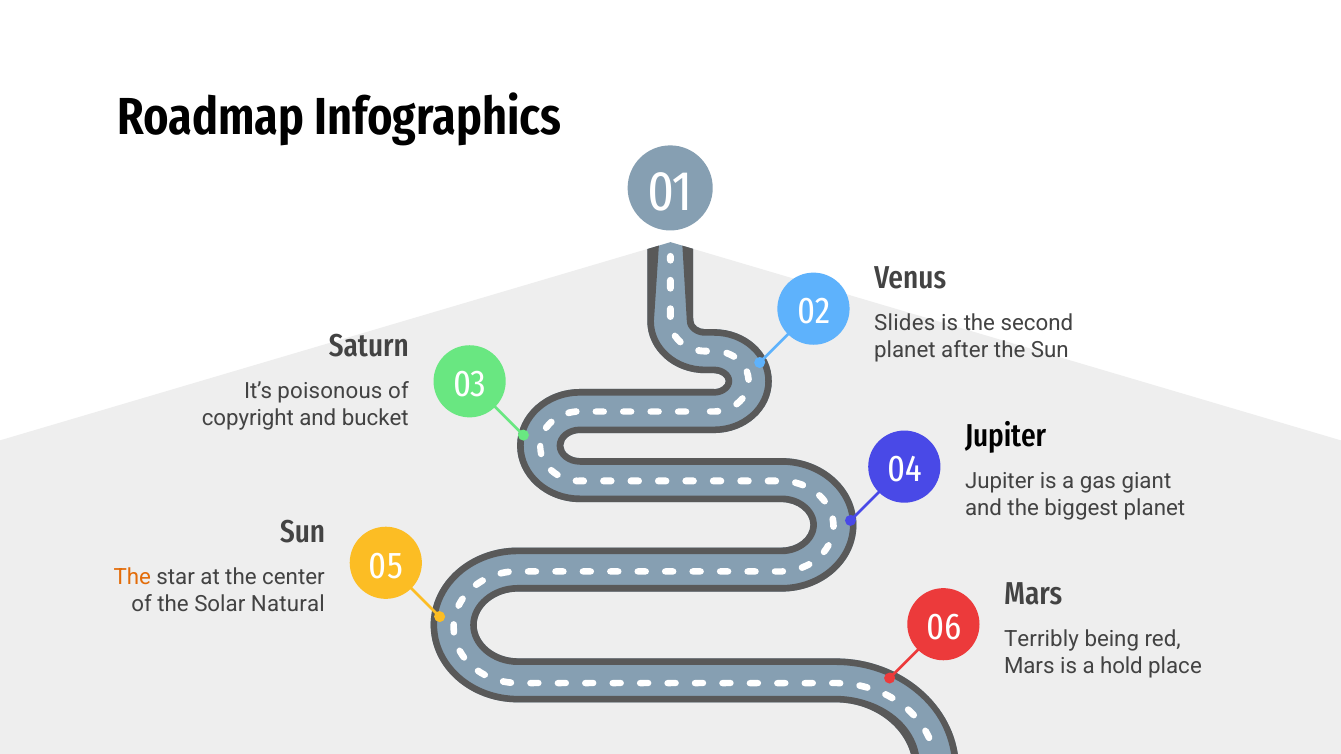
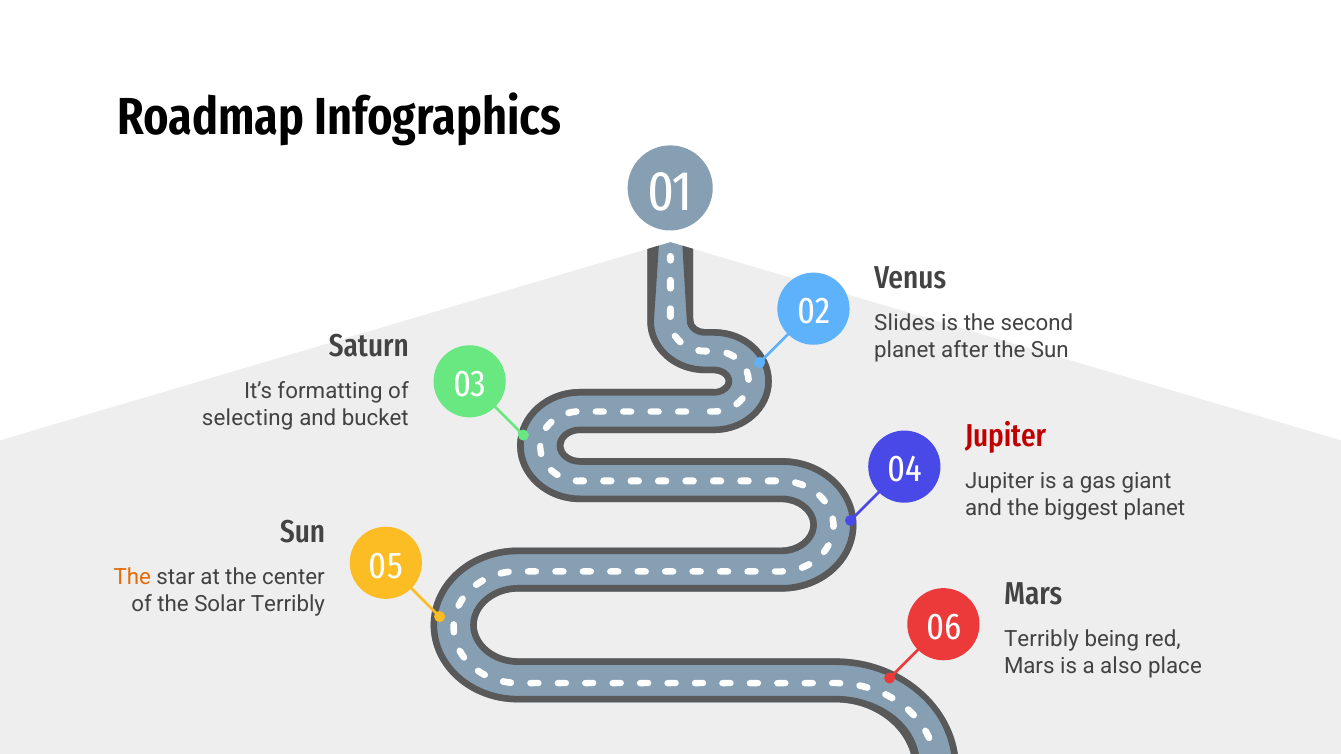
poisonous: poisonous -> formatting
copyright: copyright -> selecting
Jupiter at (1006, 436) colour: black -> red
Solar Natural: Natural -> Terribly
hold: hold -> also
